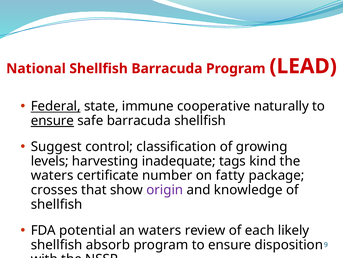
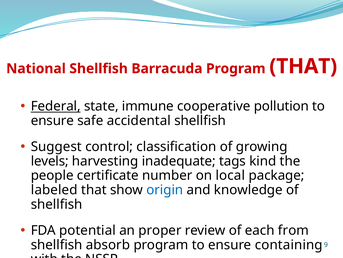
Program LEAD: LEAD -> THAT
naturally: naturally -> pollution
ensure at (52, 120) underline: present -> none
safe barracuda: barracuda -> accidental
waters at (52, 175): waters -> people
fatty: fatty -> local
crosses: crosses -> labeled
origin colour: purple -> blue
an waters: waters -> proper
likely: likely -> from
disposition: disposition -> containing
